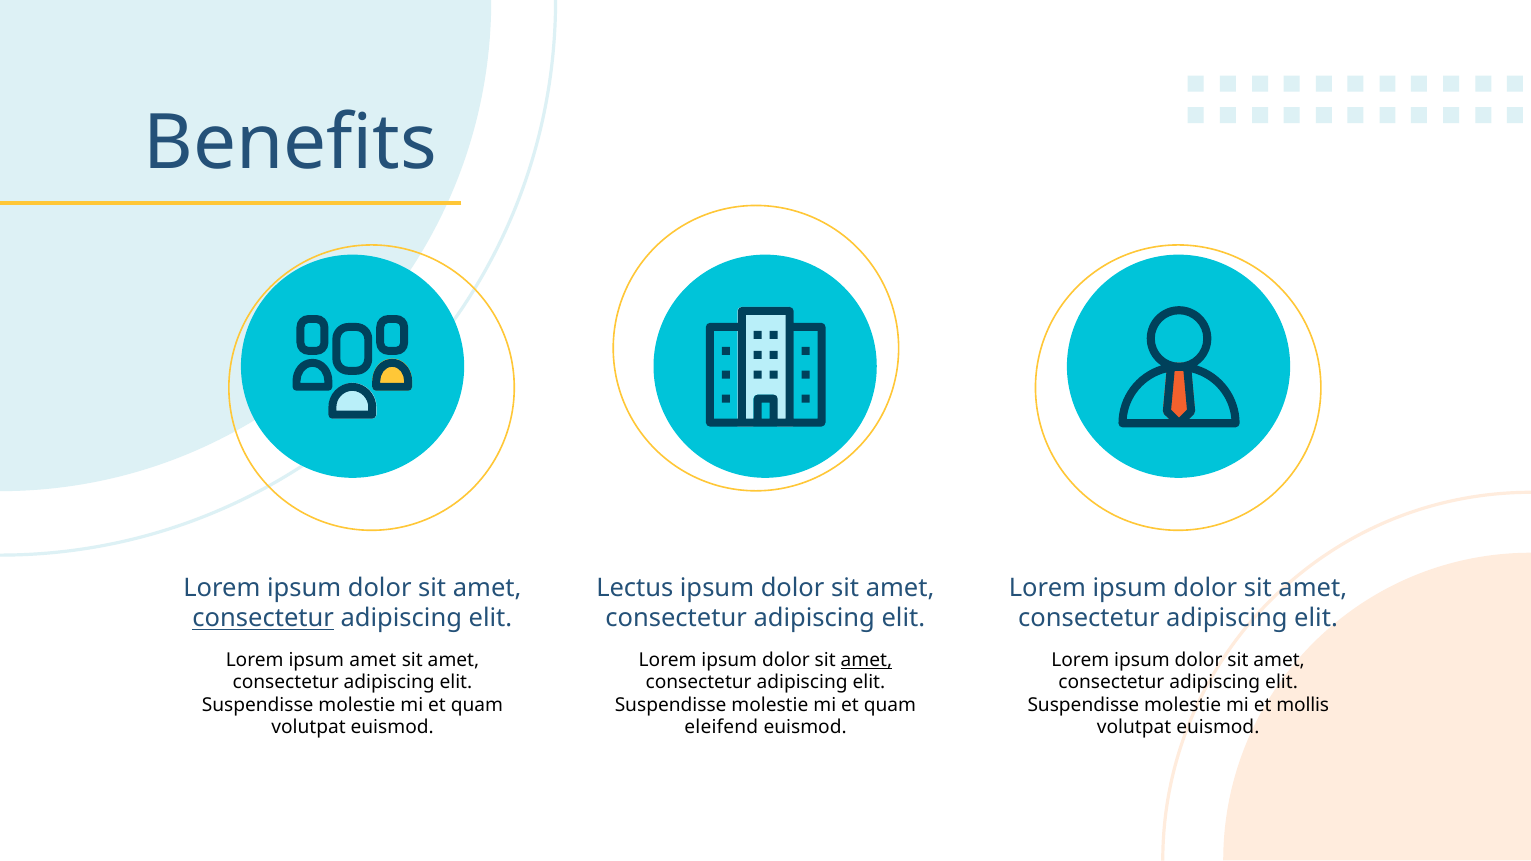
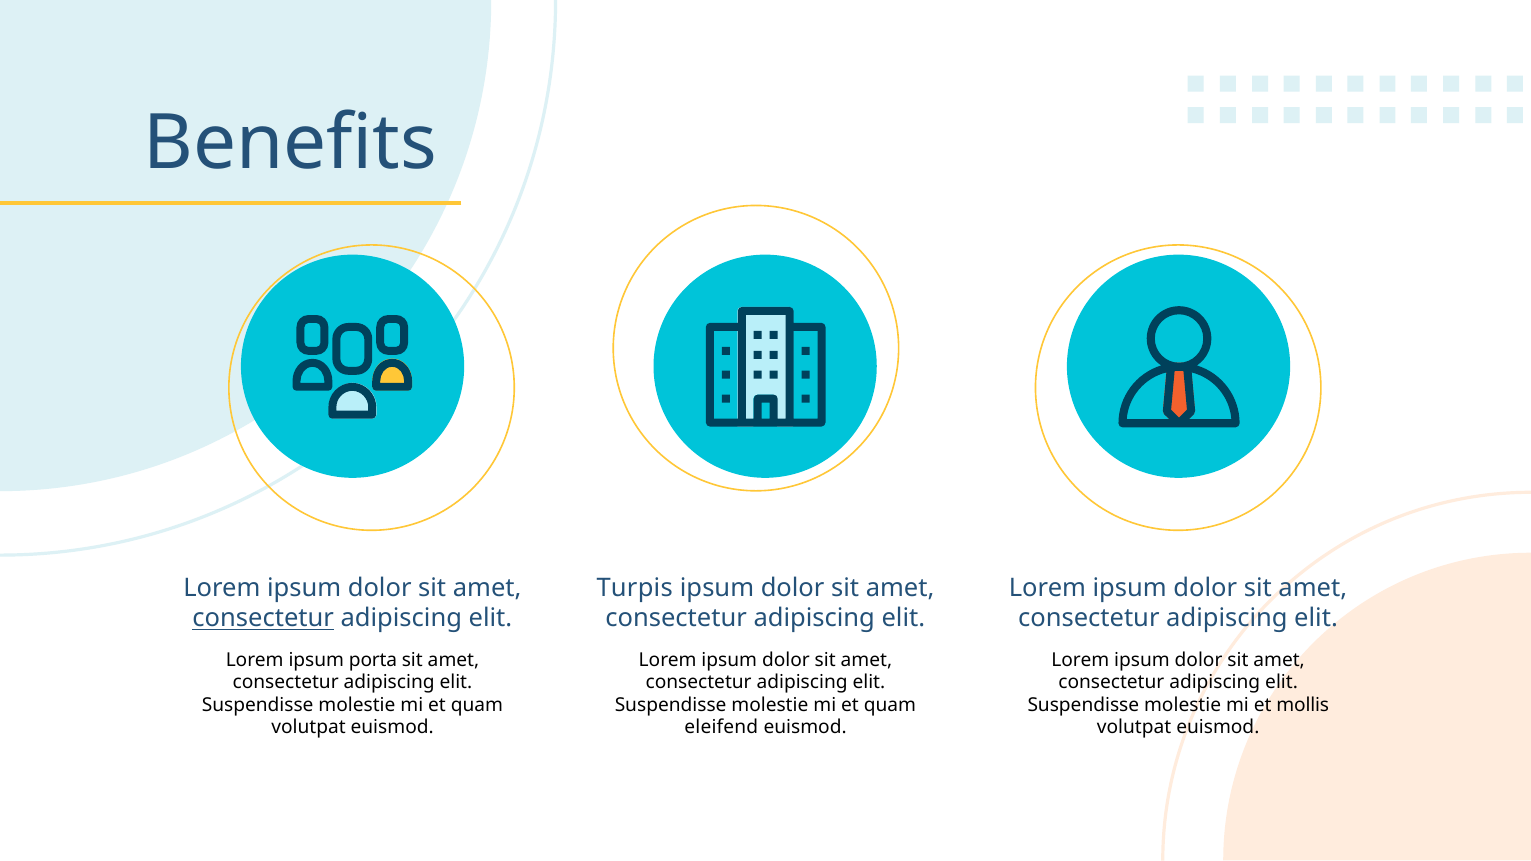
Lectus: Lectus -> Turpis
ipsum amet: amet -> porta
amet at (866, 660) underline: present -> none
